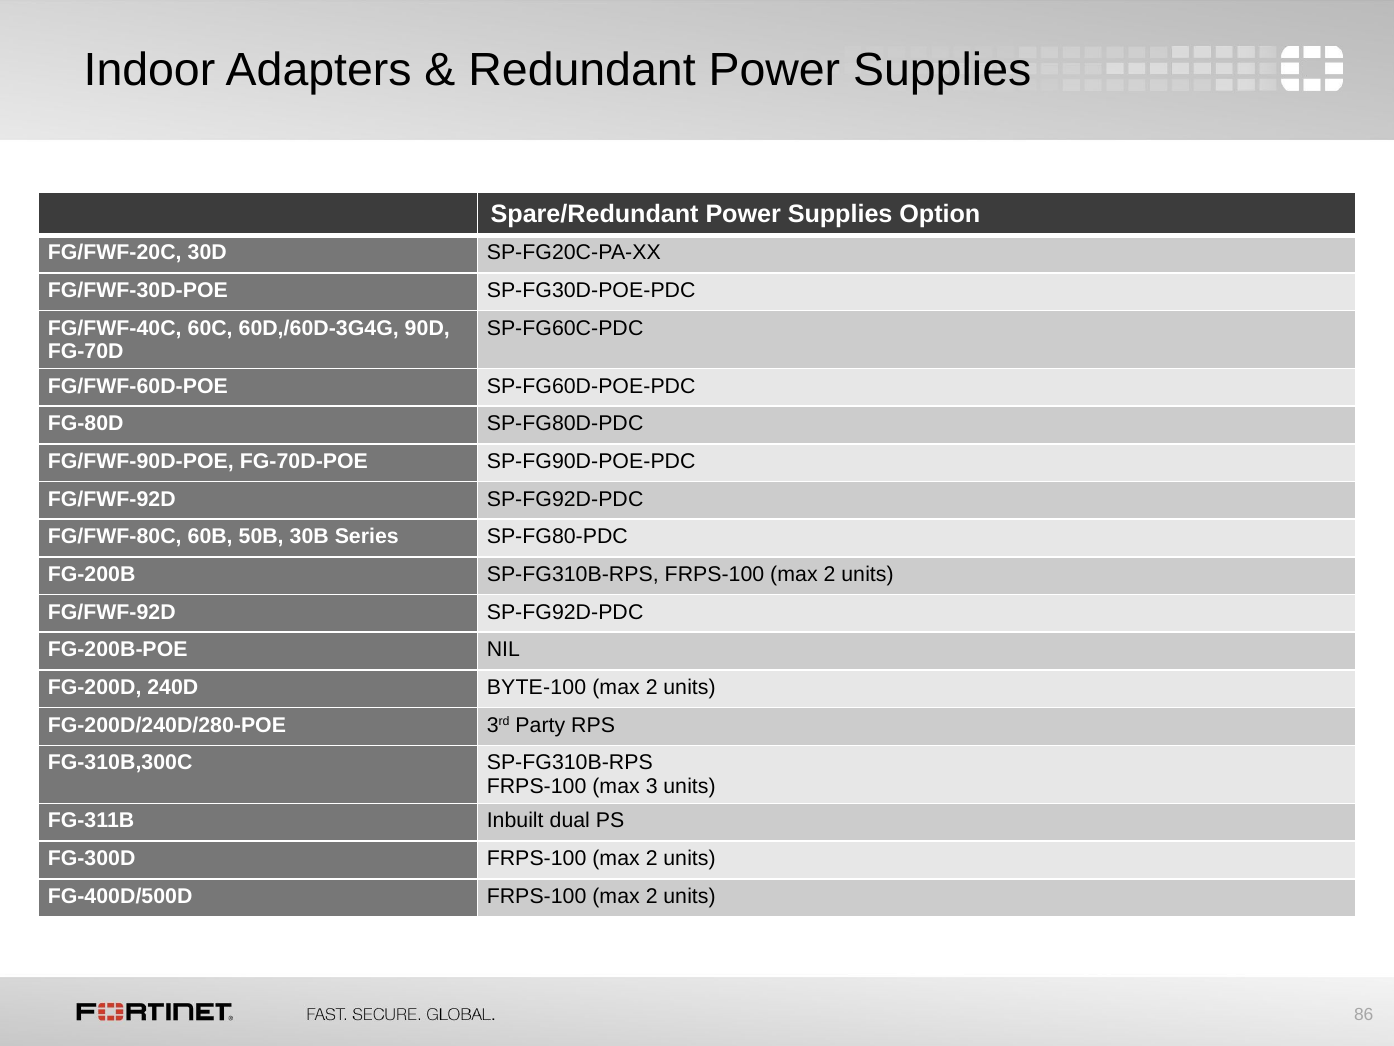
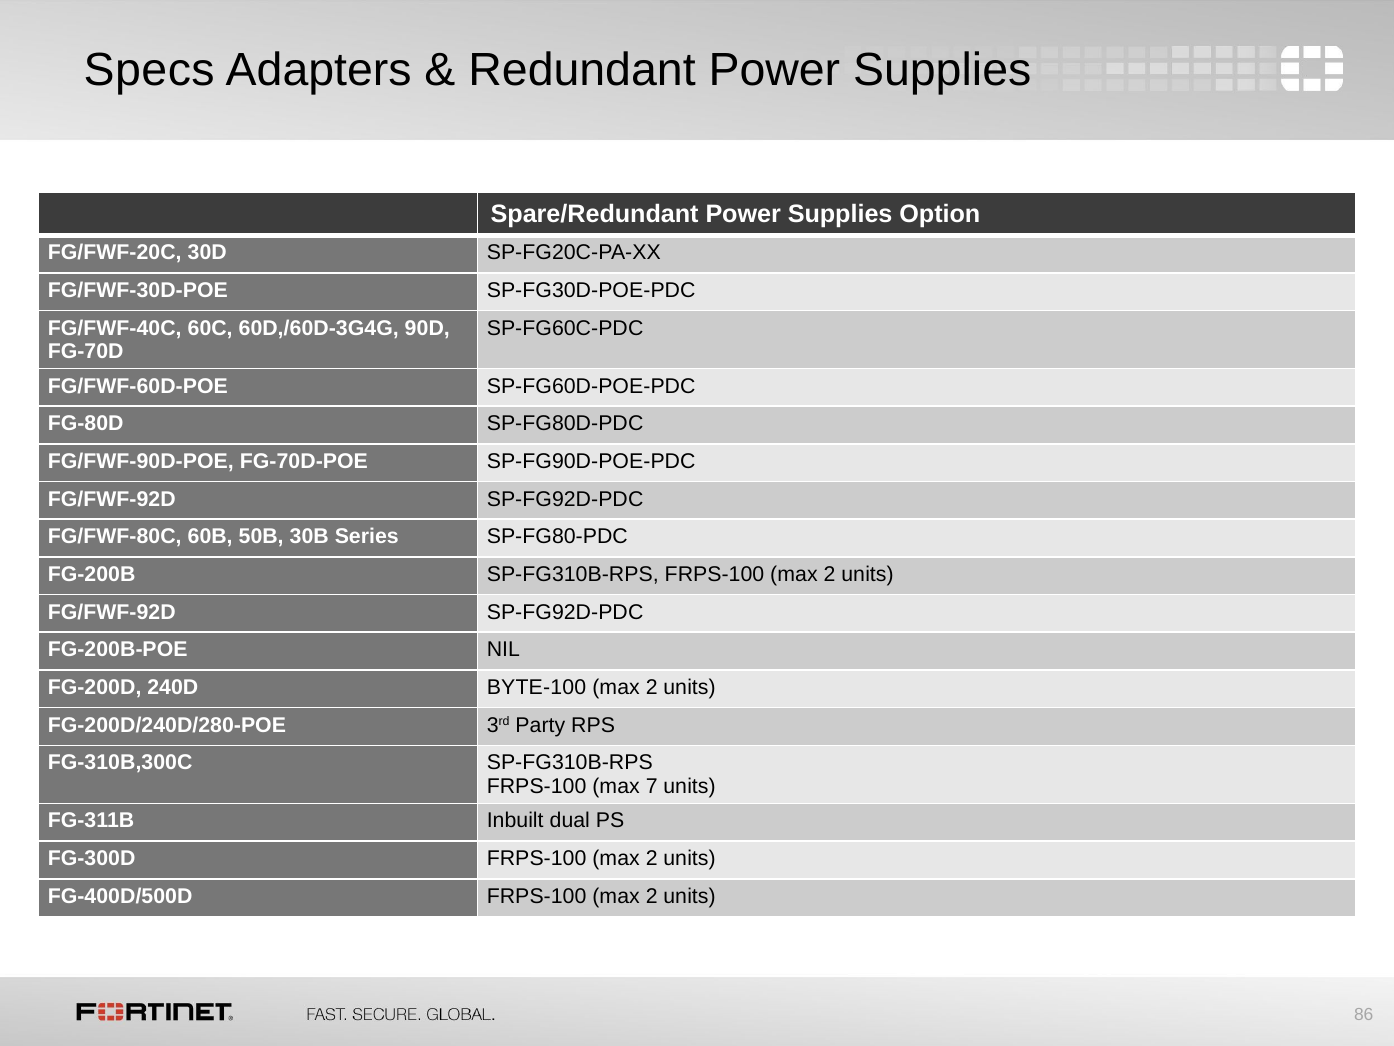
Indoor: Indoor -> Specs
3: 3 -> 7
